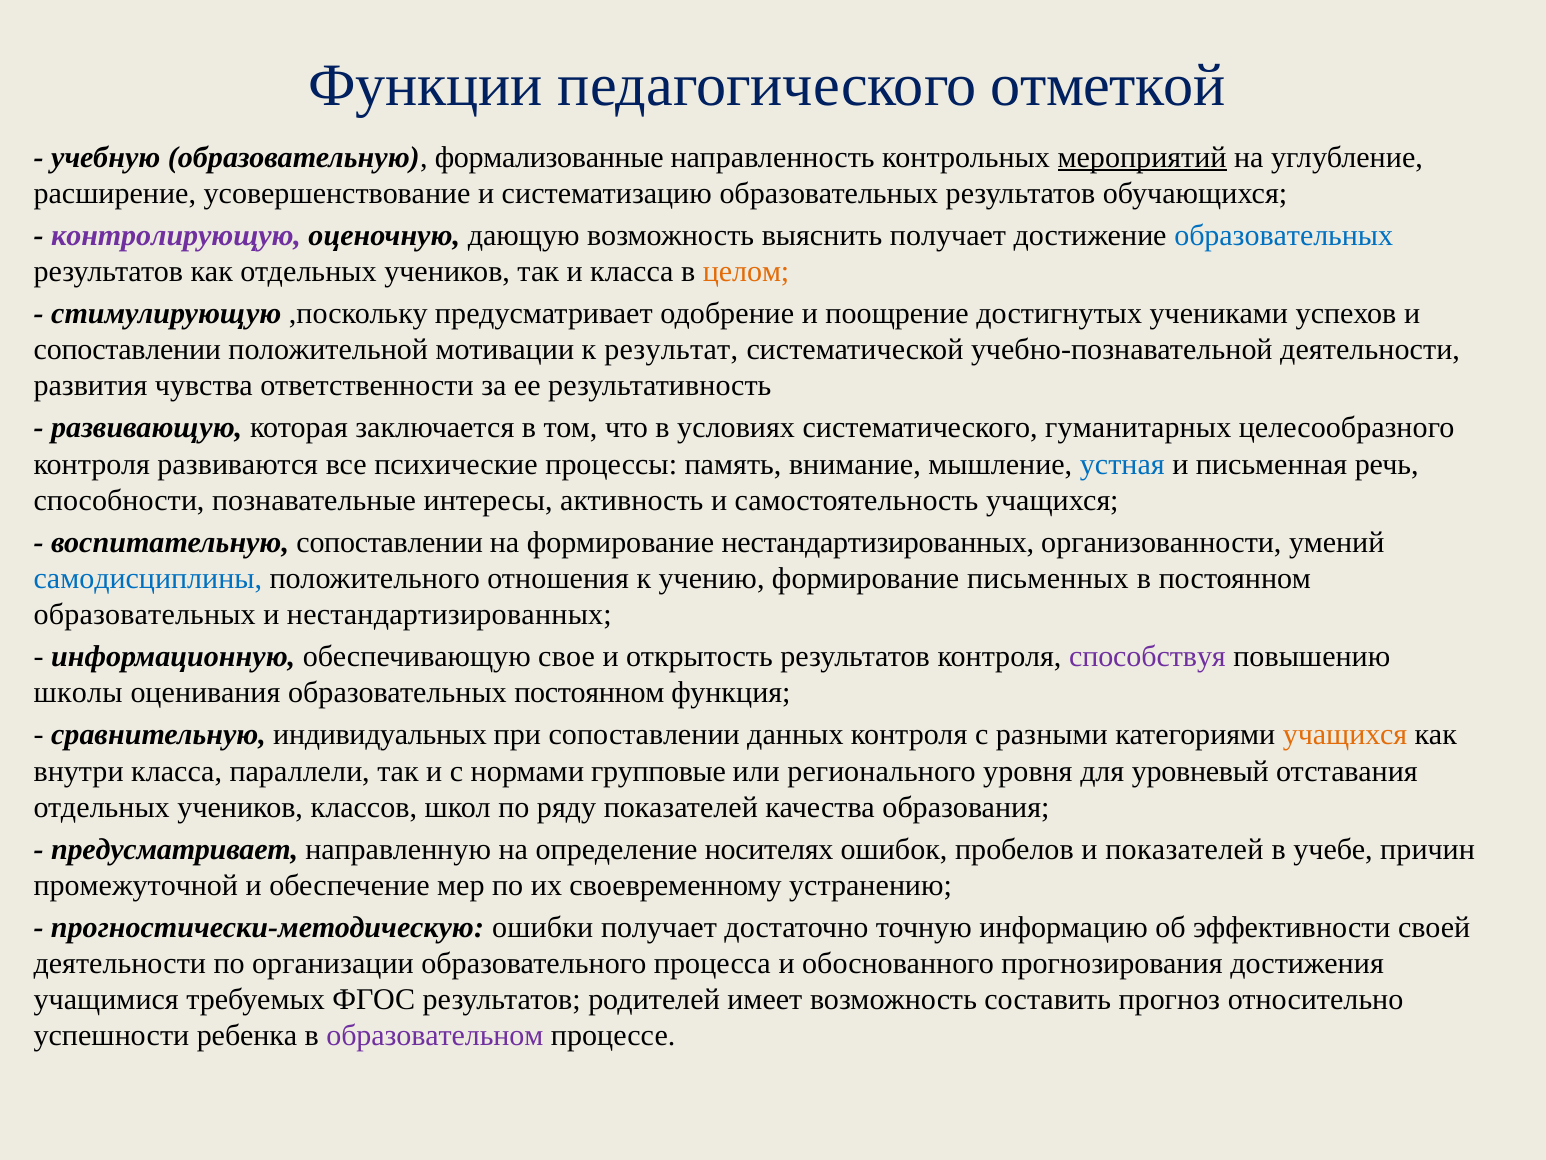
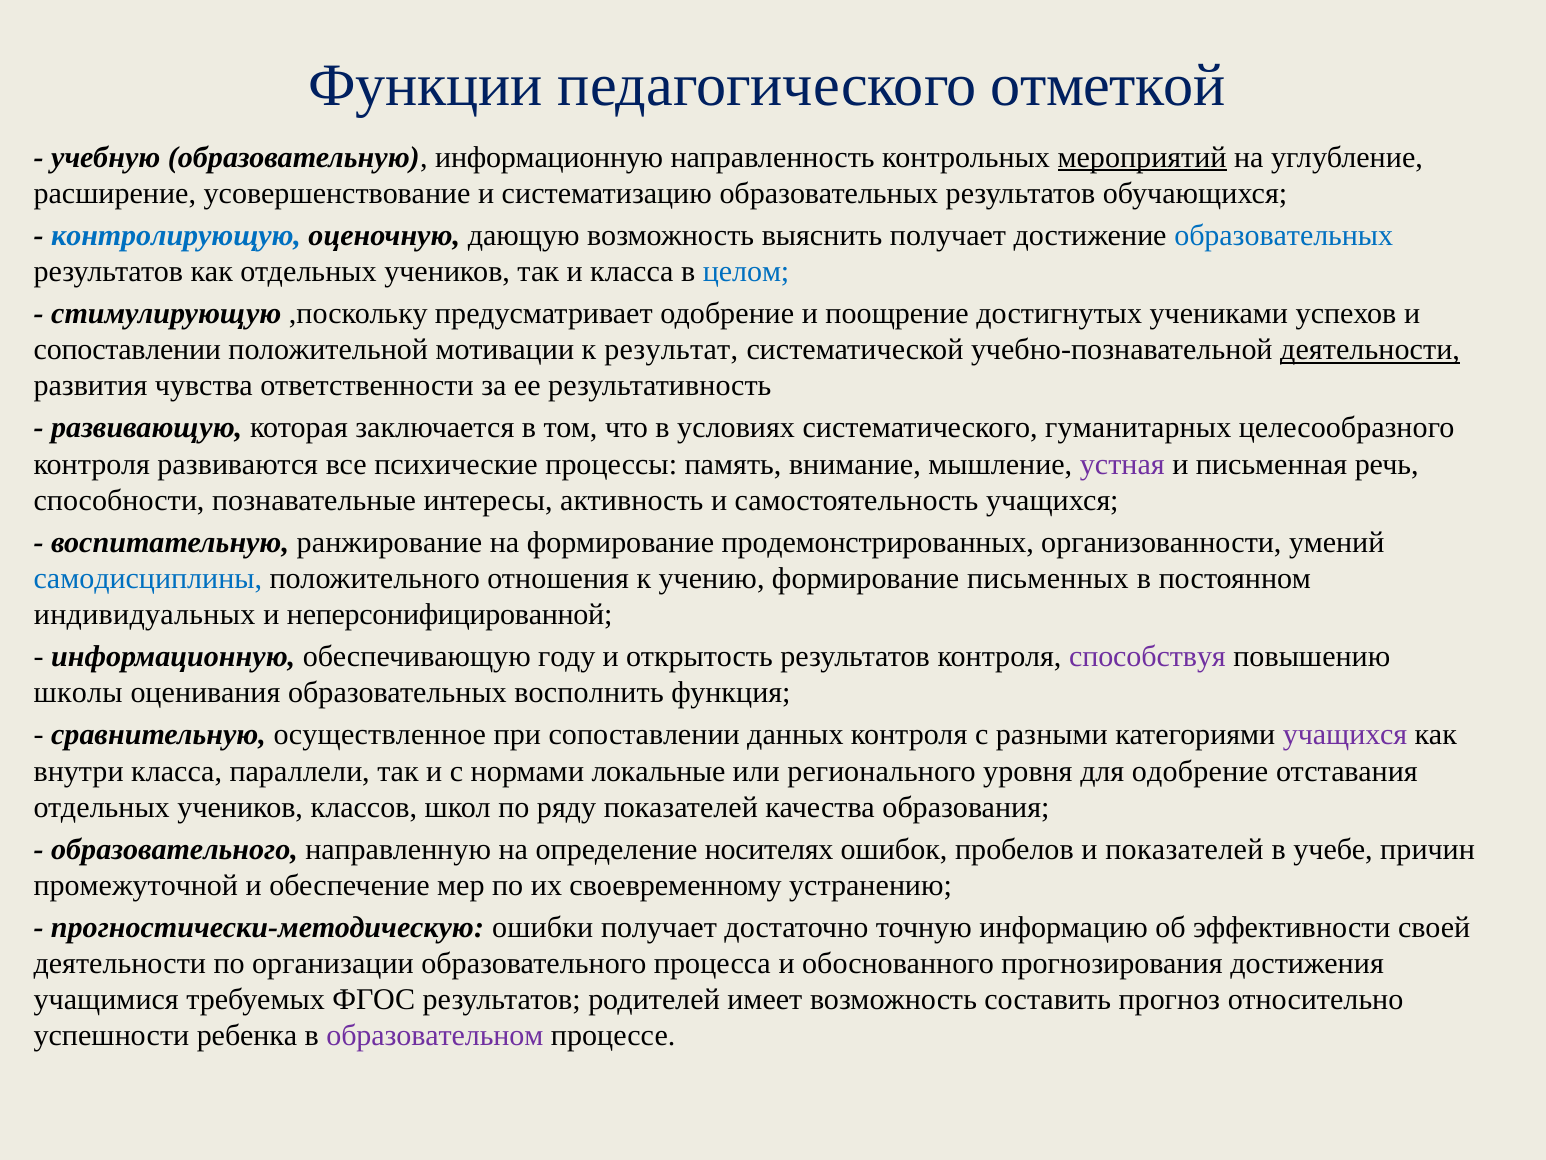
образовательную формализованные: формализованные -> информационную
контролирующую colour: purple -> blue
целом colour: orange -> blue
деятельности at (1370, 350) underline: none -> present
устная colour: blue -> purple
воспитательную сопоставлении: сопоставлении -> ранжирование
формирование нестандартизированных: нестандартизированных -> продемонстрированных
образовательных at (145, 614): образовательных -> индивидуальных
и нестандартизированных: нестандартизированных -> неперсонифицированной
свое: свое -> году
образовательных постоянном: постоянном -> восполнить
индивидуальных: индивидуальных -> осуществленное
учащихся at (1345, 735) colour: orange -> purple
групповые: групповые -> локальные
для уровневый: уровневый -> одобрение
предусматривает at (175, 849): предусматривает -> образовательного
